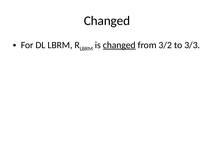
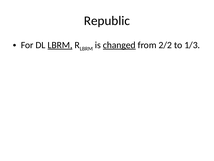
Changed at (107, 21): Changed -> Republic
LBRM at (60, 45) underline: none -> present
3/2: 3/2 -> 2/2
3/3: 3/3 -> 1/3
